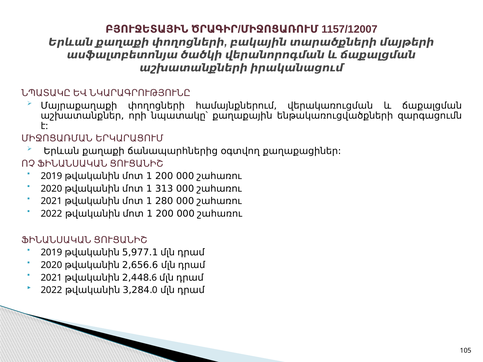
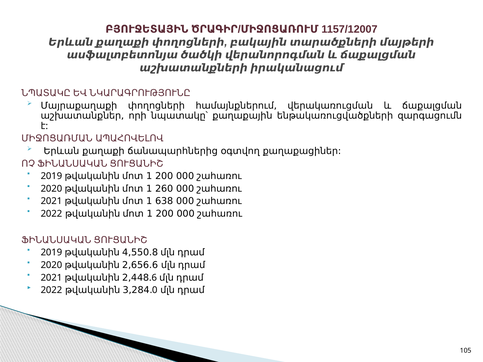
ԵՐԿԱՐԱՑՈՒՄ: ԵՐԿԱՐԱՑՈՒՄ -> ԱՊԱՀՈՎԵԼՈՎ
313: 313 -> 260
280: 280 -> 638
5,977.1: 5,977.1 -> 4,550.8
